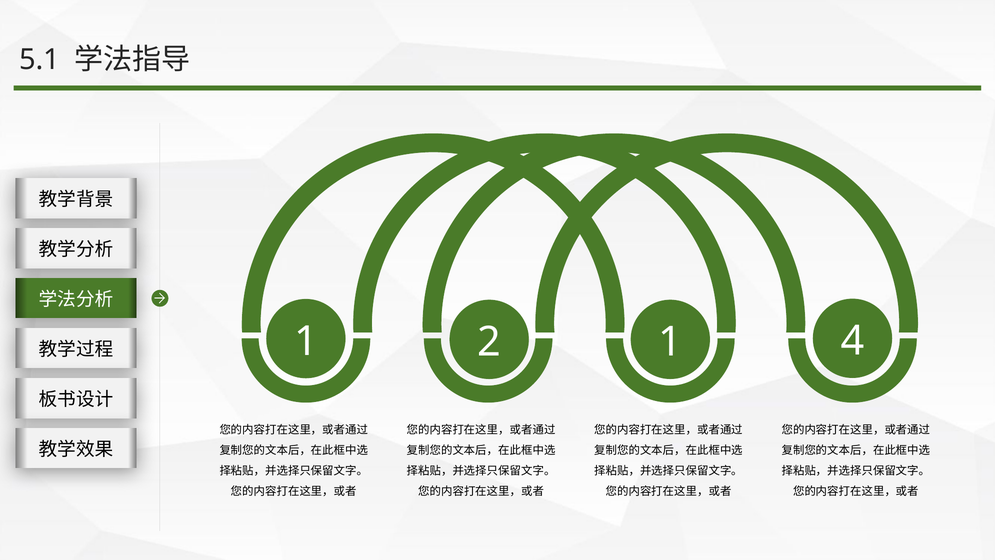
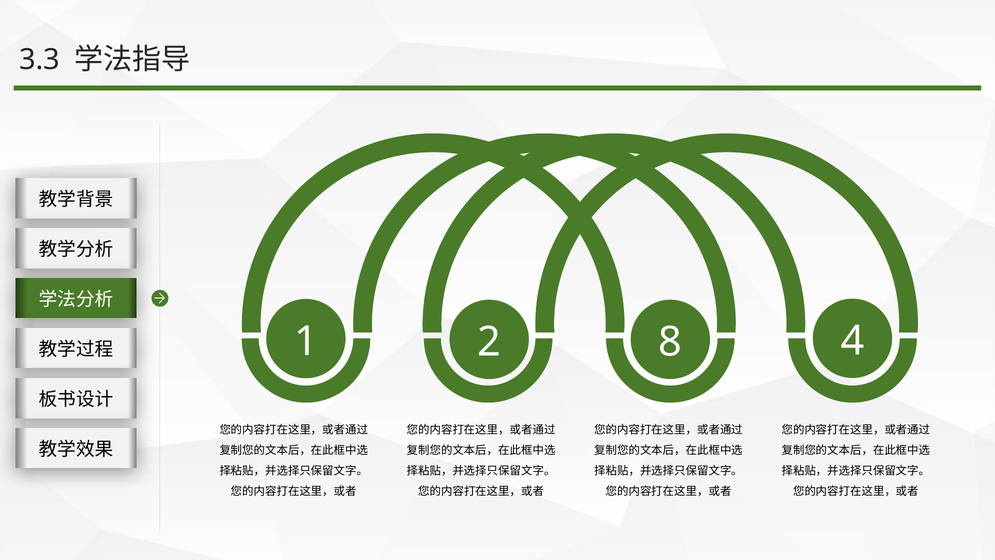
5.1: 5.1 -> 3.3
2 1: 1 -> 8
